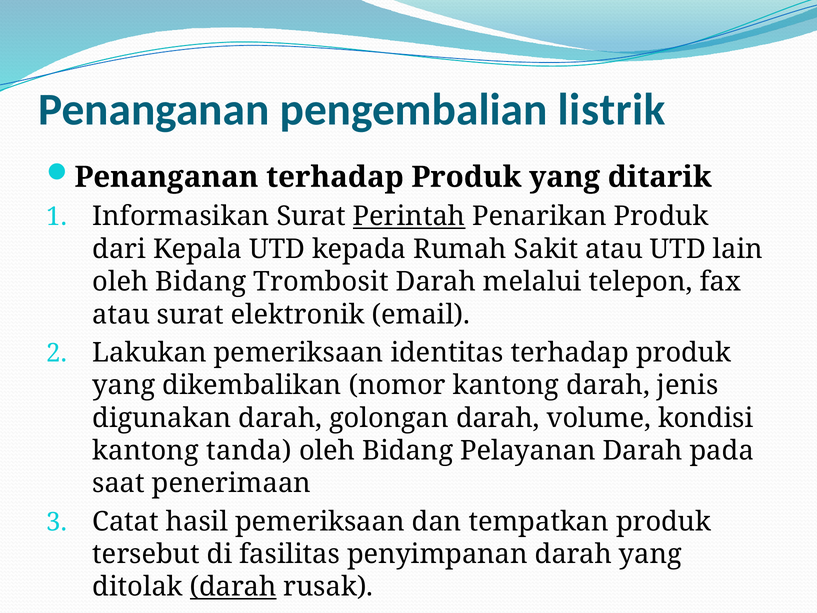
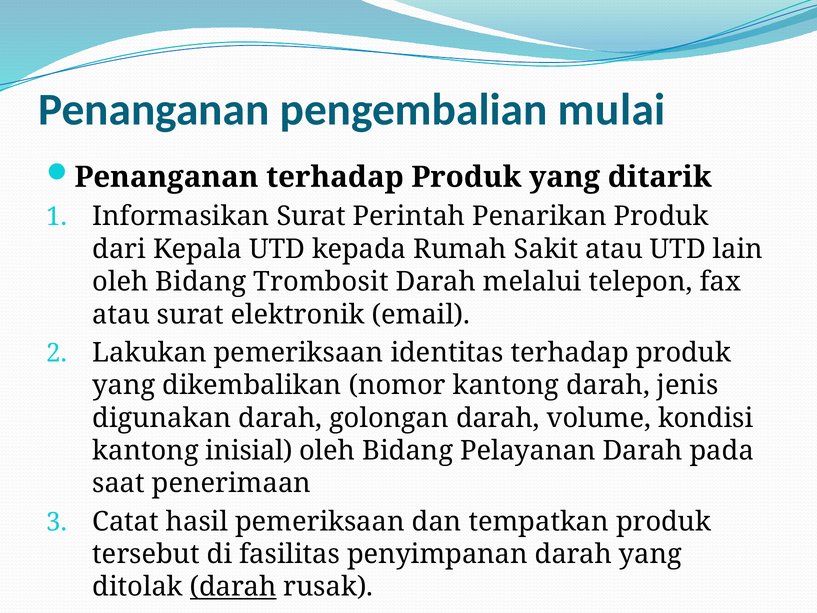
listrik: listrik -> mulai
Perintah underline: present -> none
tanda: tanda -> inisial
